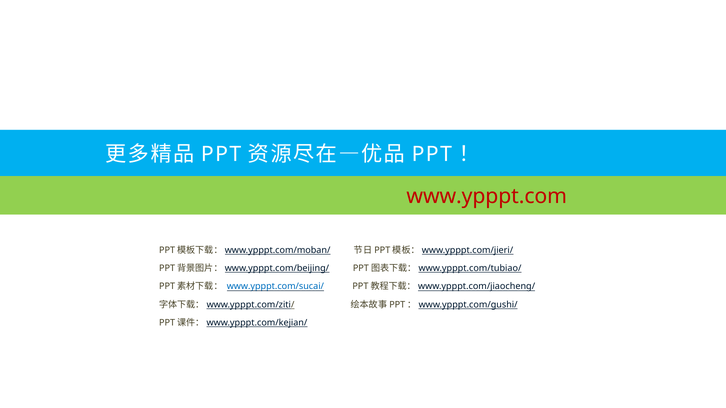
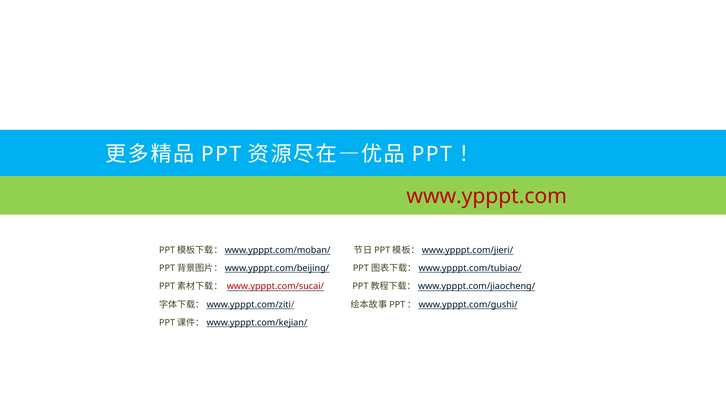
www.ypppt.com/sucai/ colour: blue -> red
